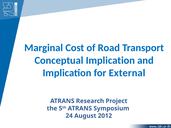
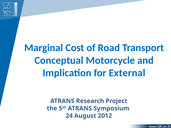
Conceptual Implication: Implication -> Motorcycle
